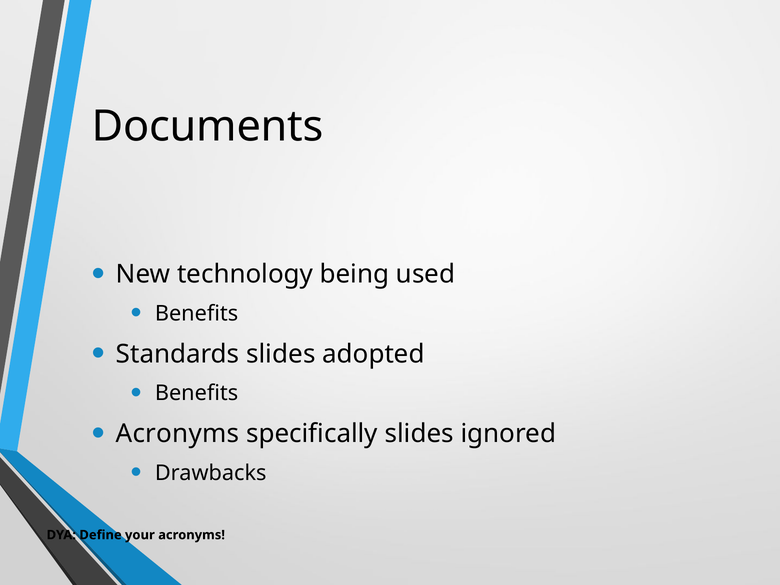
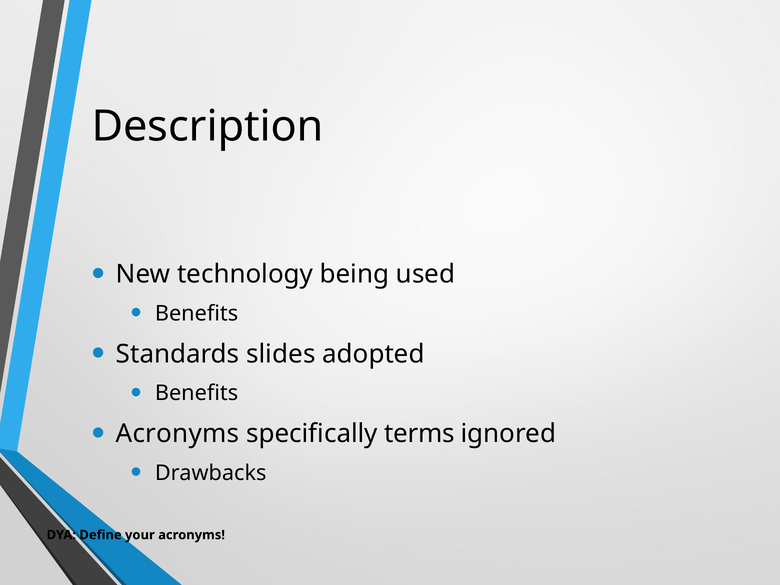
Documents: Documents -> Description
specifically slides: slides -> terms
